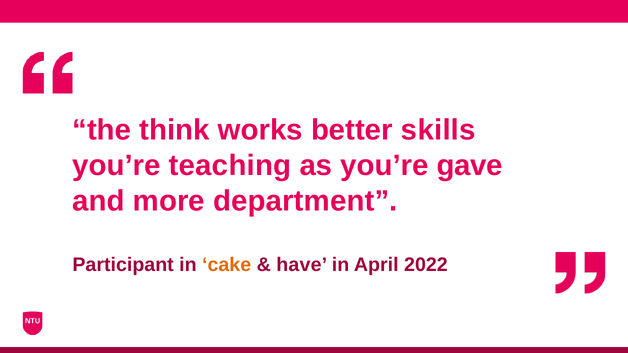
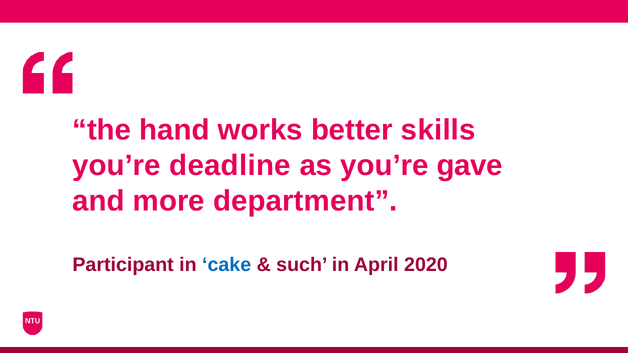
think: think -> hand
teaching: teaching -> deadline
cake colour: orange -> blue
have: have -> such
2022: 2022 -> 2020
